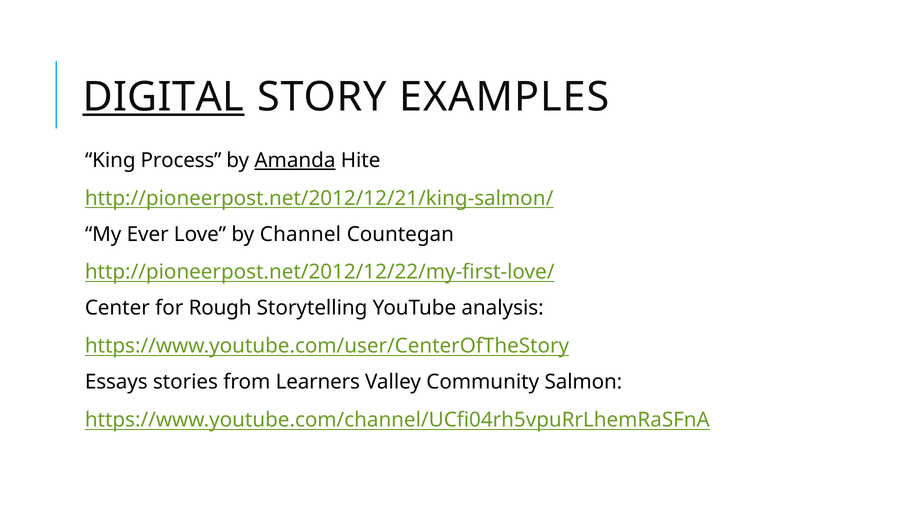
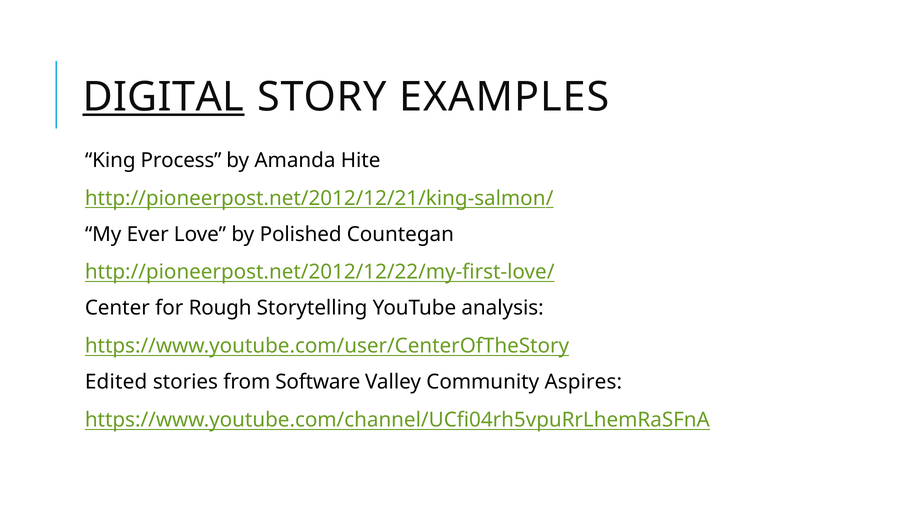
Amanda underline: present -> none
Channel: Channel -> Polished
Essays: Essays -> Edited
Learners: Learners -> Software
Salmon: Salmon -> Aspires
